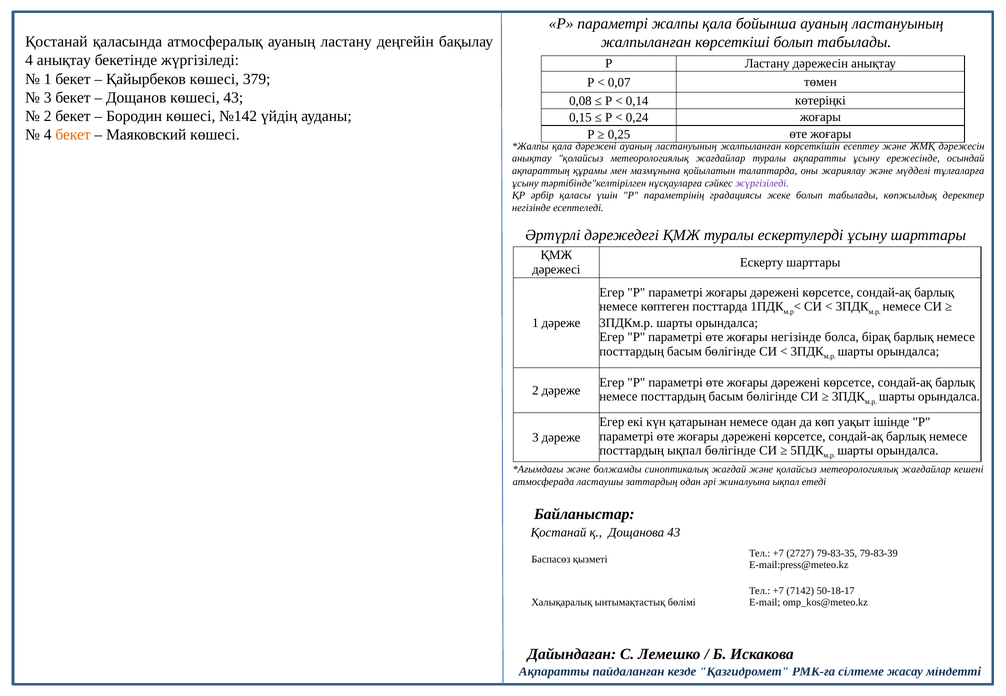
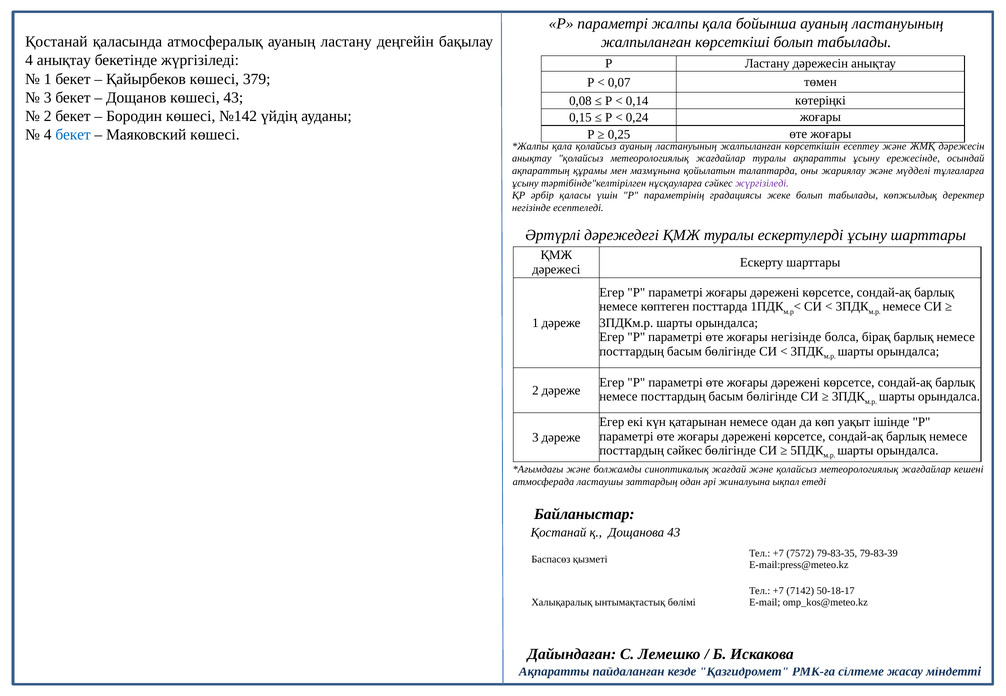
бекет at (73, 135) colour: orange -> blue
қала дәрежені: дәрежені -> қолайсыз
посттардың ықпал: ықпал -> сәйкес
2727: 2727 -> 7572
